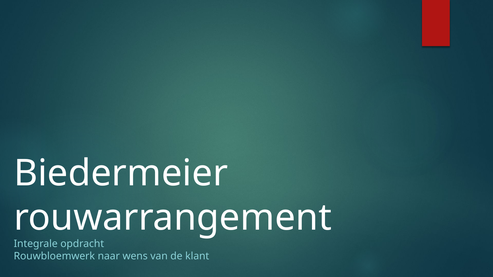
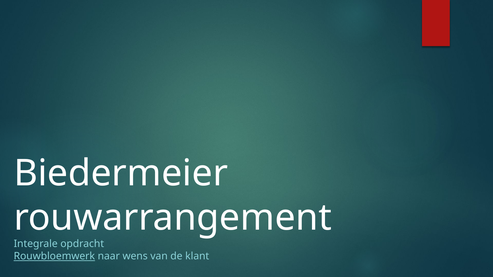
Rouwbloemwerk underline: none -> present
